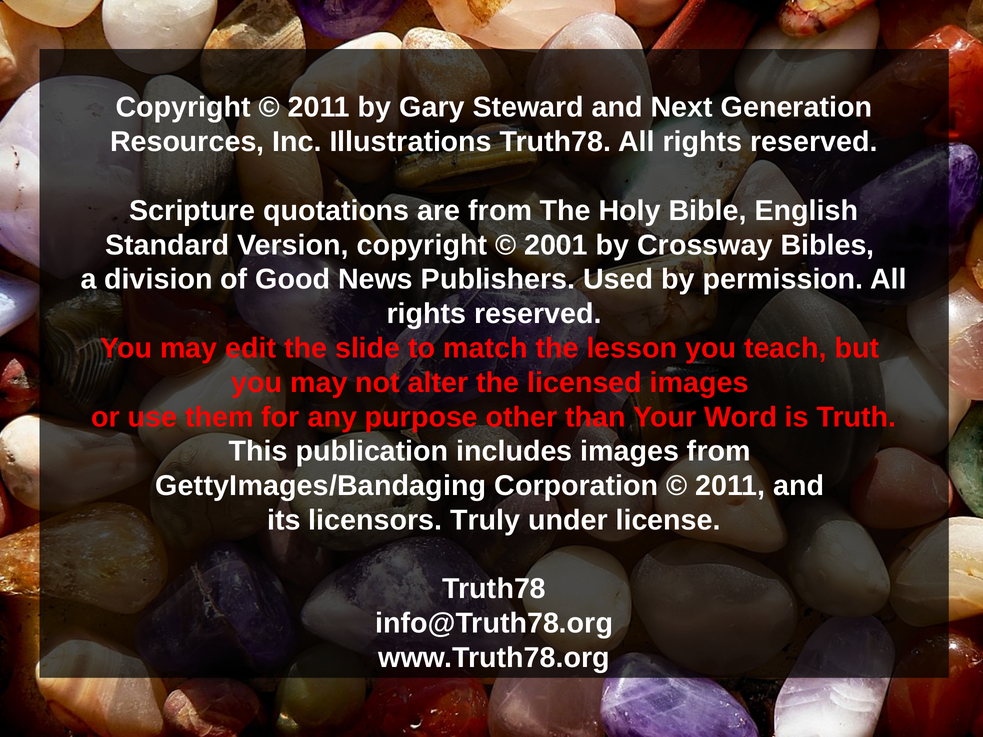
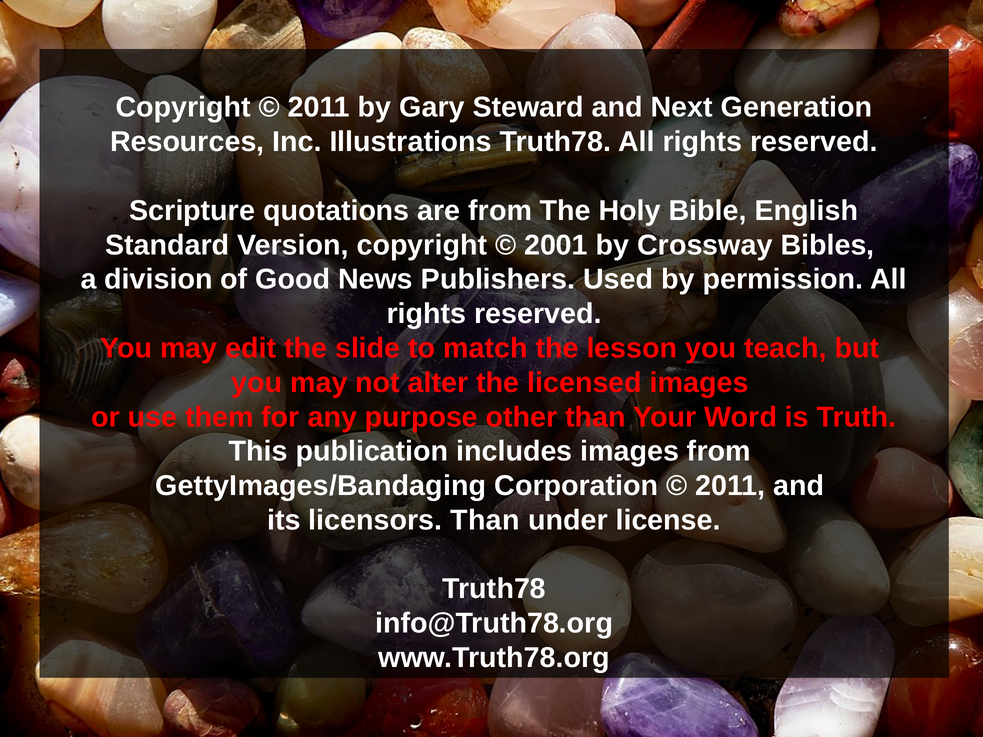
licensors Truly: Truly -> Than
